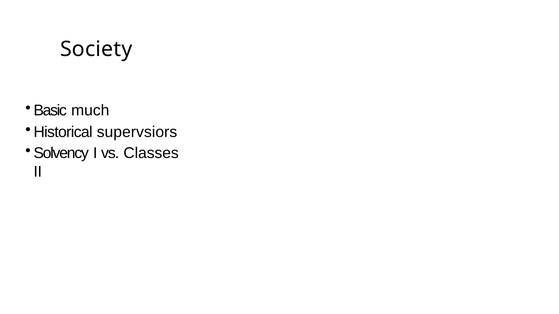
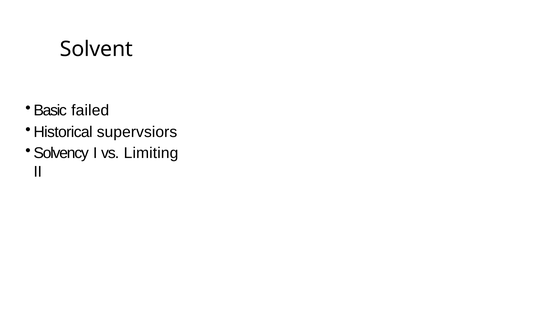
Society: Society -> Solvent
much: much -> failed
Classes: Classes -> Limiting
